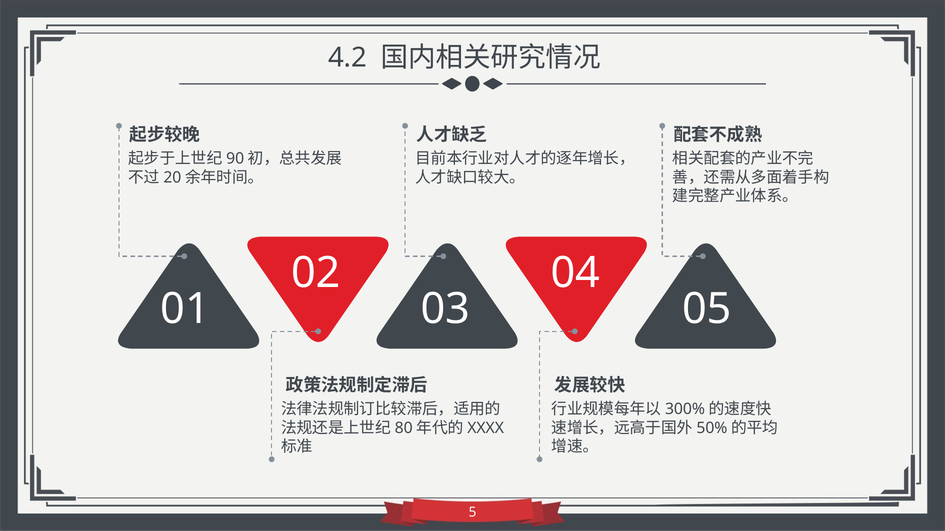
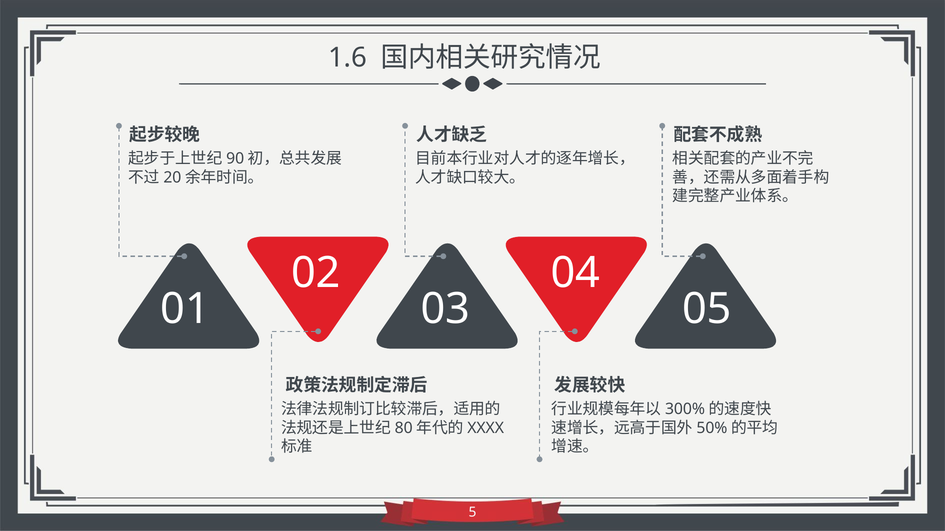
4.2: 4.2 -> 1.6
